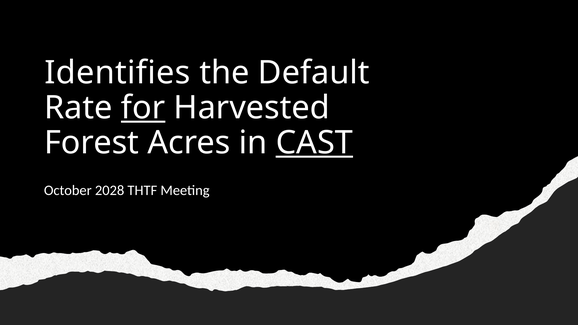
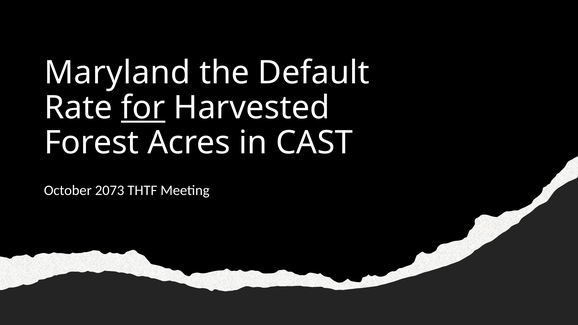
Identifies: Identifies -> Maryland
CAST underline: present -> none
2028: 2028 -> 2073
